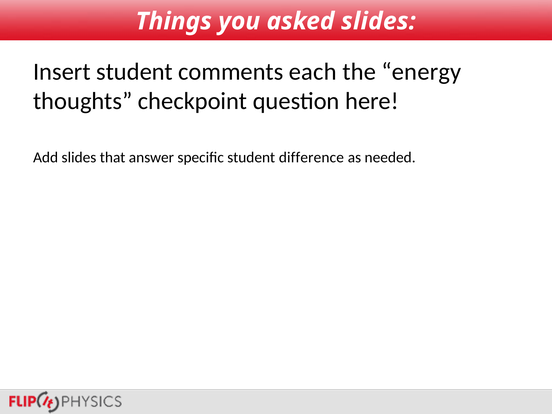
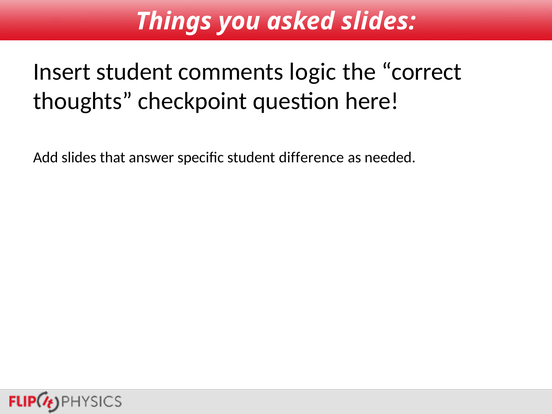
each: each -> logic
energy: energy -> correct
